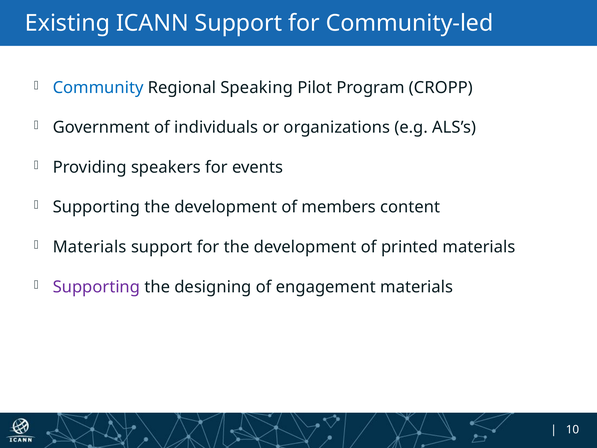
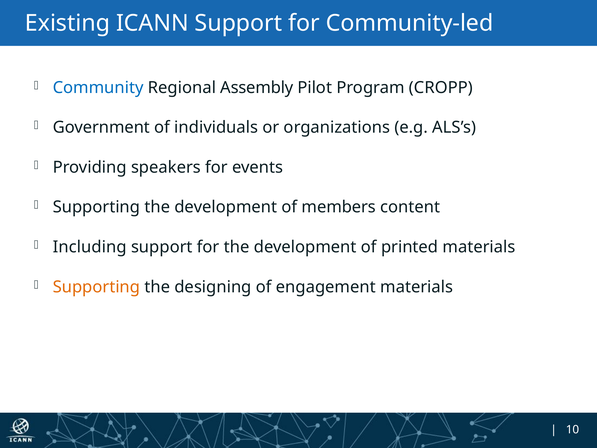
Speaking: Speaking -> Assembly
Materials at (90, 247): Materials -> Including
Supporting at (96, 287) colour: purple -> orange
